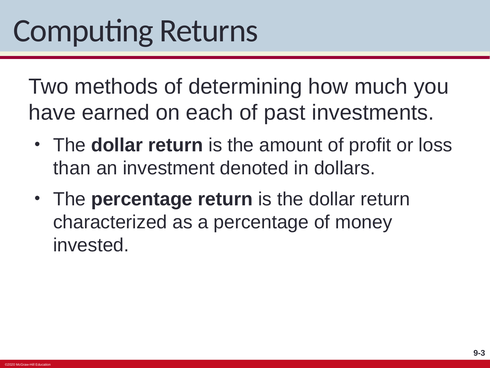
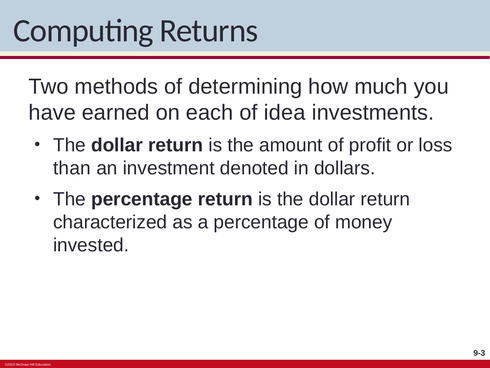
past: past -> idea
